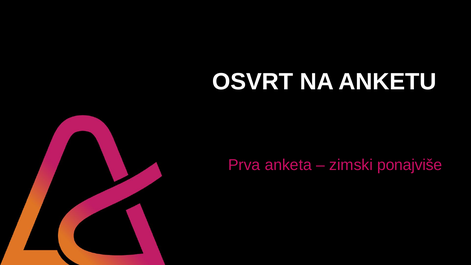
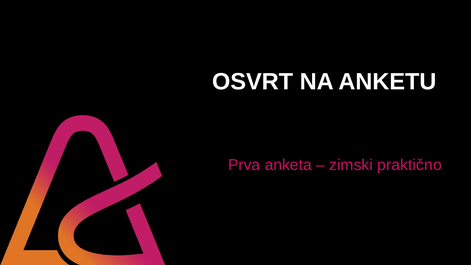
ponajviše: ponajviše -> praktično
